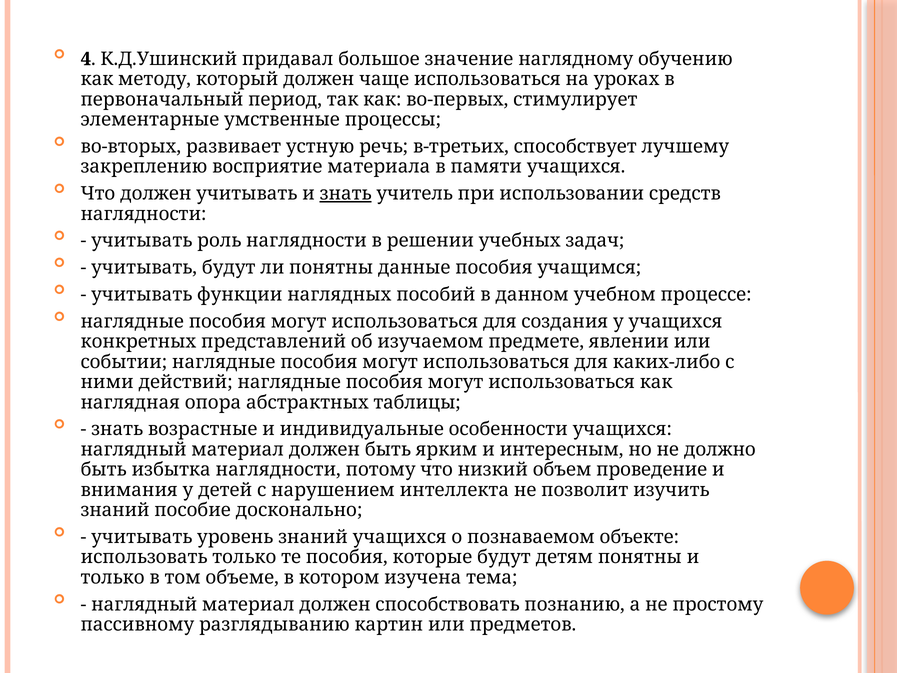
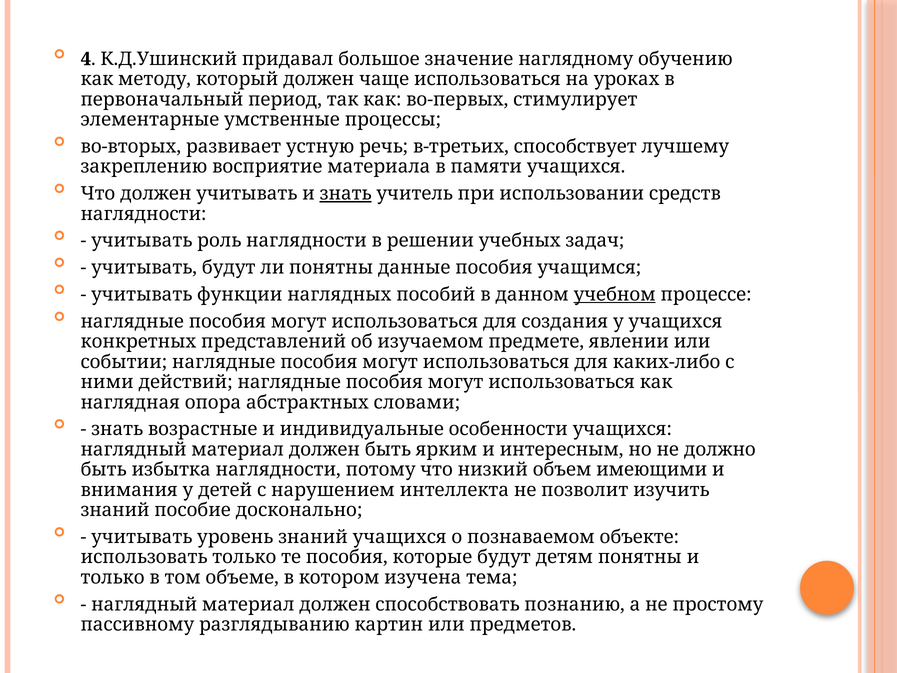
учебном underline: none -> present
таблицы: таблицы -> словами
проведение: проведение -> имеющими
